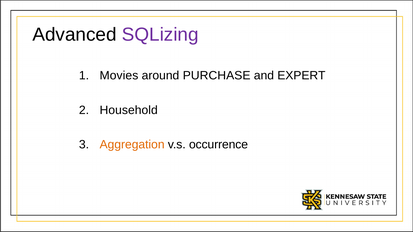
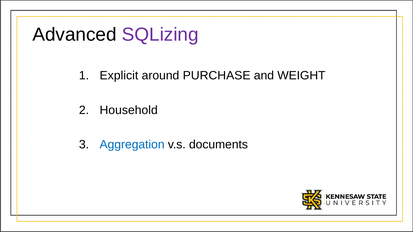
Movies: Movies -> Explicit
EXPERT: EXPERT -> WEIGHT
Aggregation colour: orange -> blue
occurrence: occurrence -> documents
